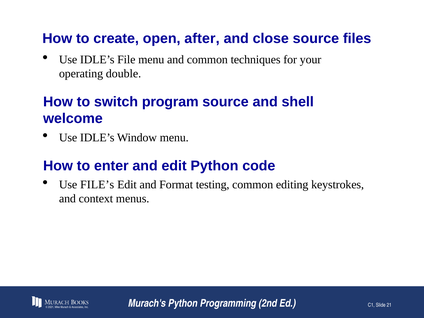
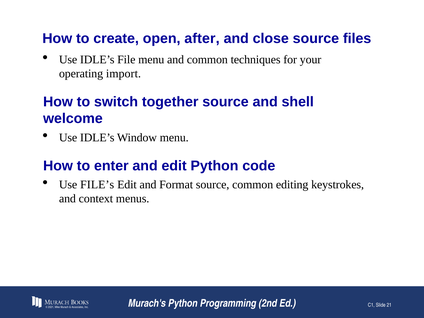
double: double -> import
program: program -> together
Format testing: testing -> source
